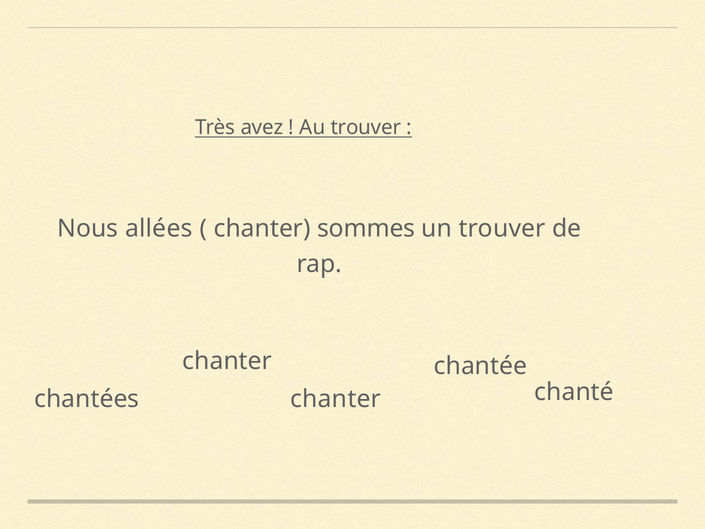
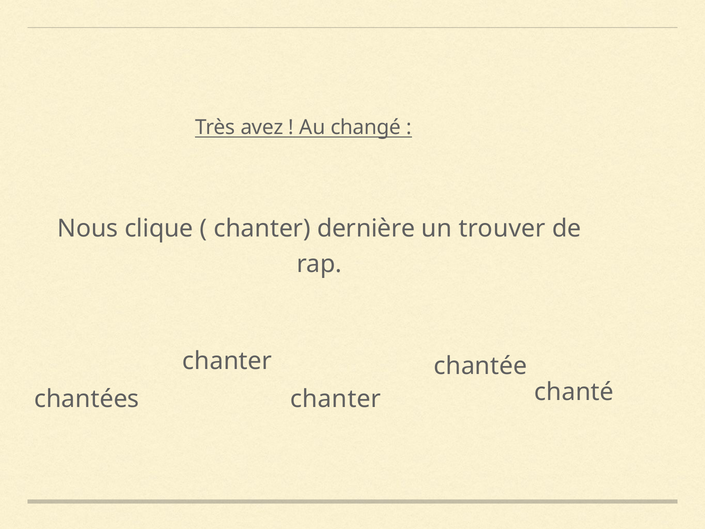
Au trouver: trouver -> changé
allées: allées -> clique
sommes: sommes -> dernière
